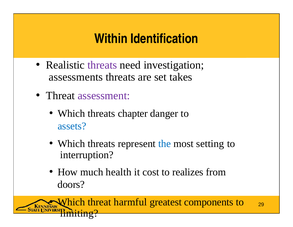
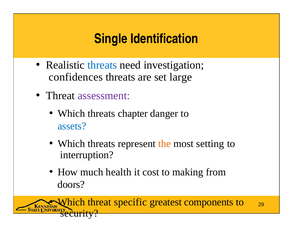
Within: Within -> Single
threats at (102, 65) colour: purple -> blue
assessments: assessments -> confidences
takes: takes -> large
the colour: blue -> orange
realizes: realizes -> making
harmful: harmful -> specific
limiting: limiting -> security
